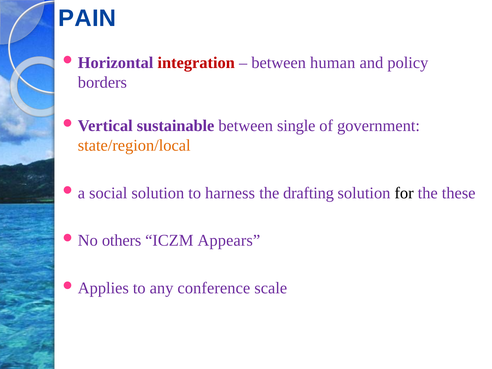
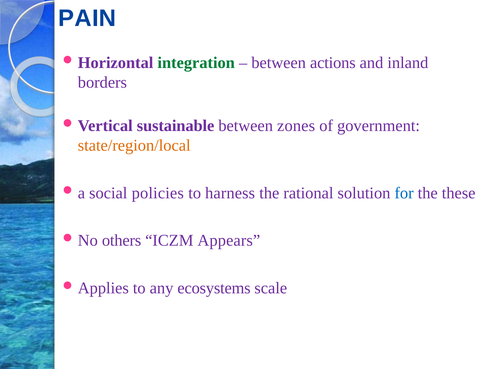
integration colour: red -> green
human: human -> actions
policy: policy -> inland
single: single -> zones
social solution: solution -> policies
drafting: drafting -> rational
for colour: black -> blue
conference: conference -> ecosystems
